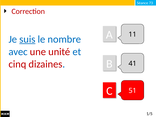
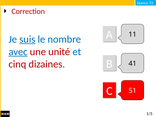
avec underline: none -> present
